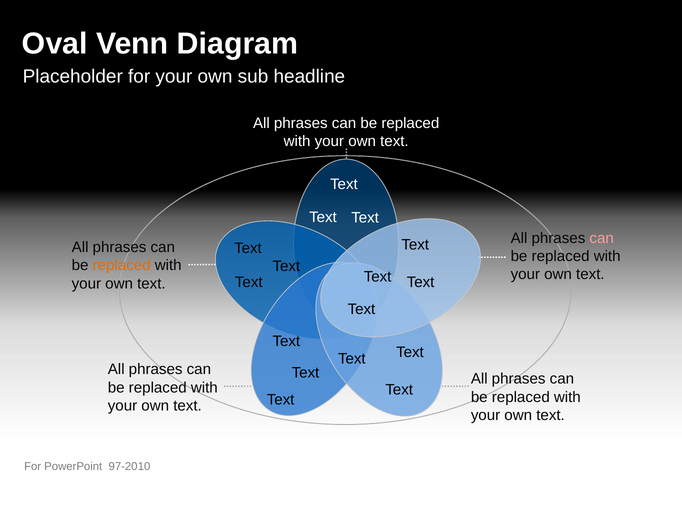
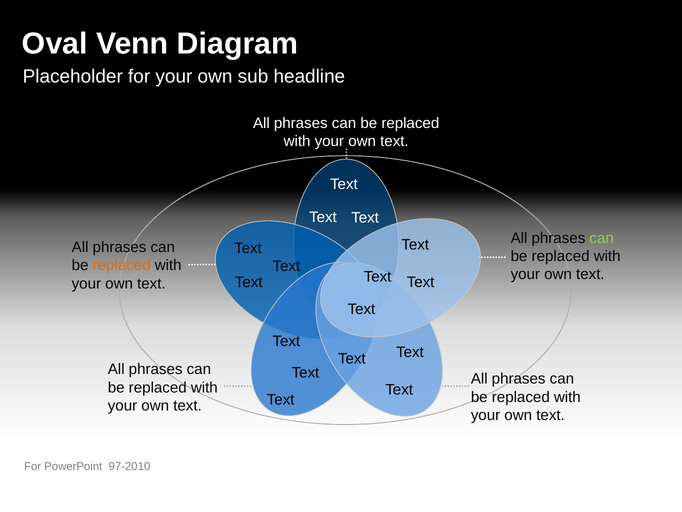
can at (602, 238) colour: pink -> light green
